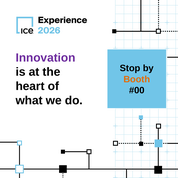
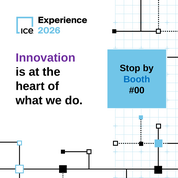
Booth colour: orange -> blue
